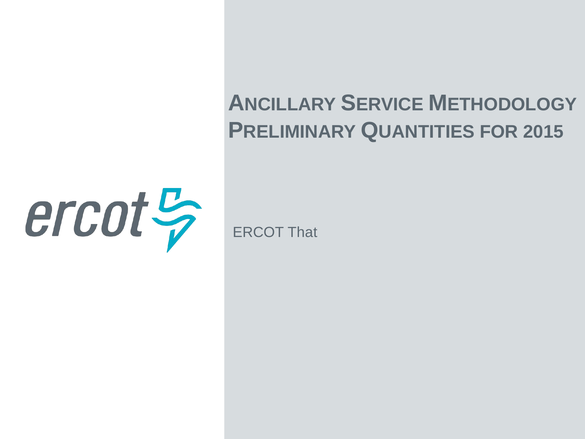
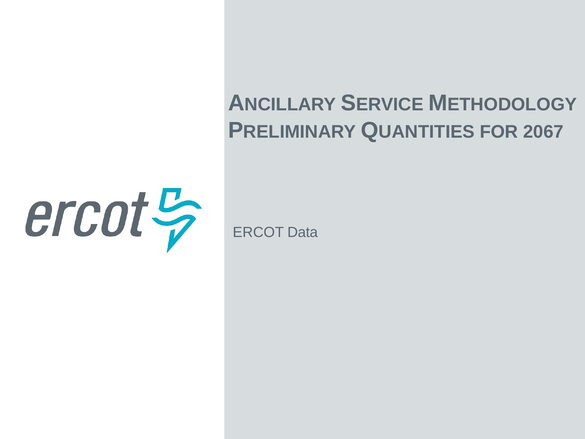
2015: 2015 -> 2067
That: That -> Data
